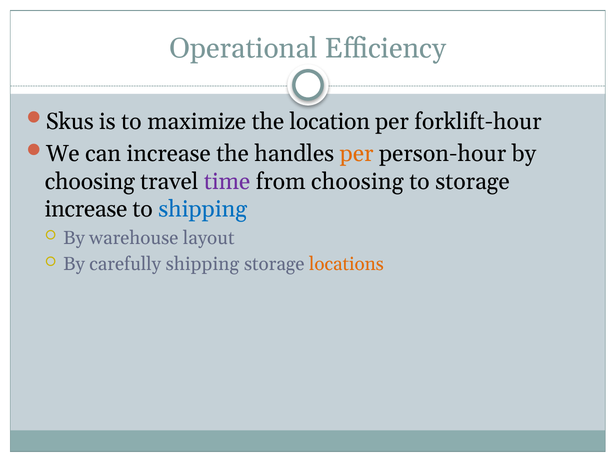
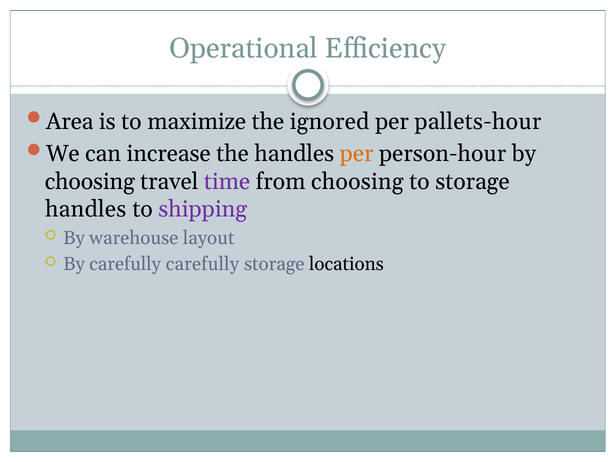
Skus: Skus -> Area
location: location -> ignored
forklift-hour: forklift-hour -> pallets-hour
increase at (86, 209): increase -> handles
shipping at (203, 209) colour: blue -> purple
carefully shipping: shipping -> carefully
locations colour: orange -> black
